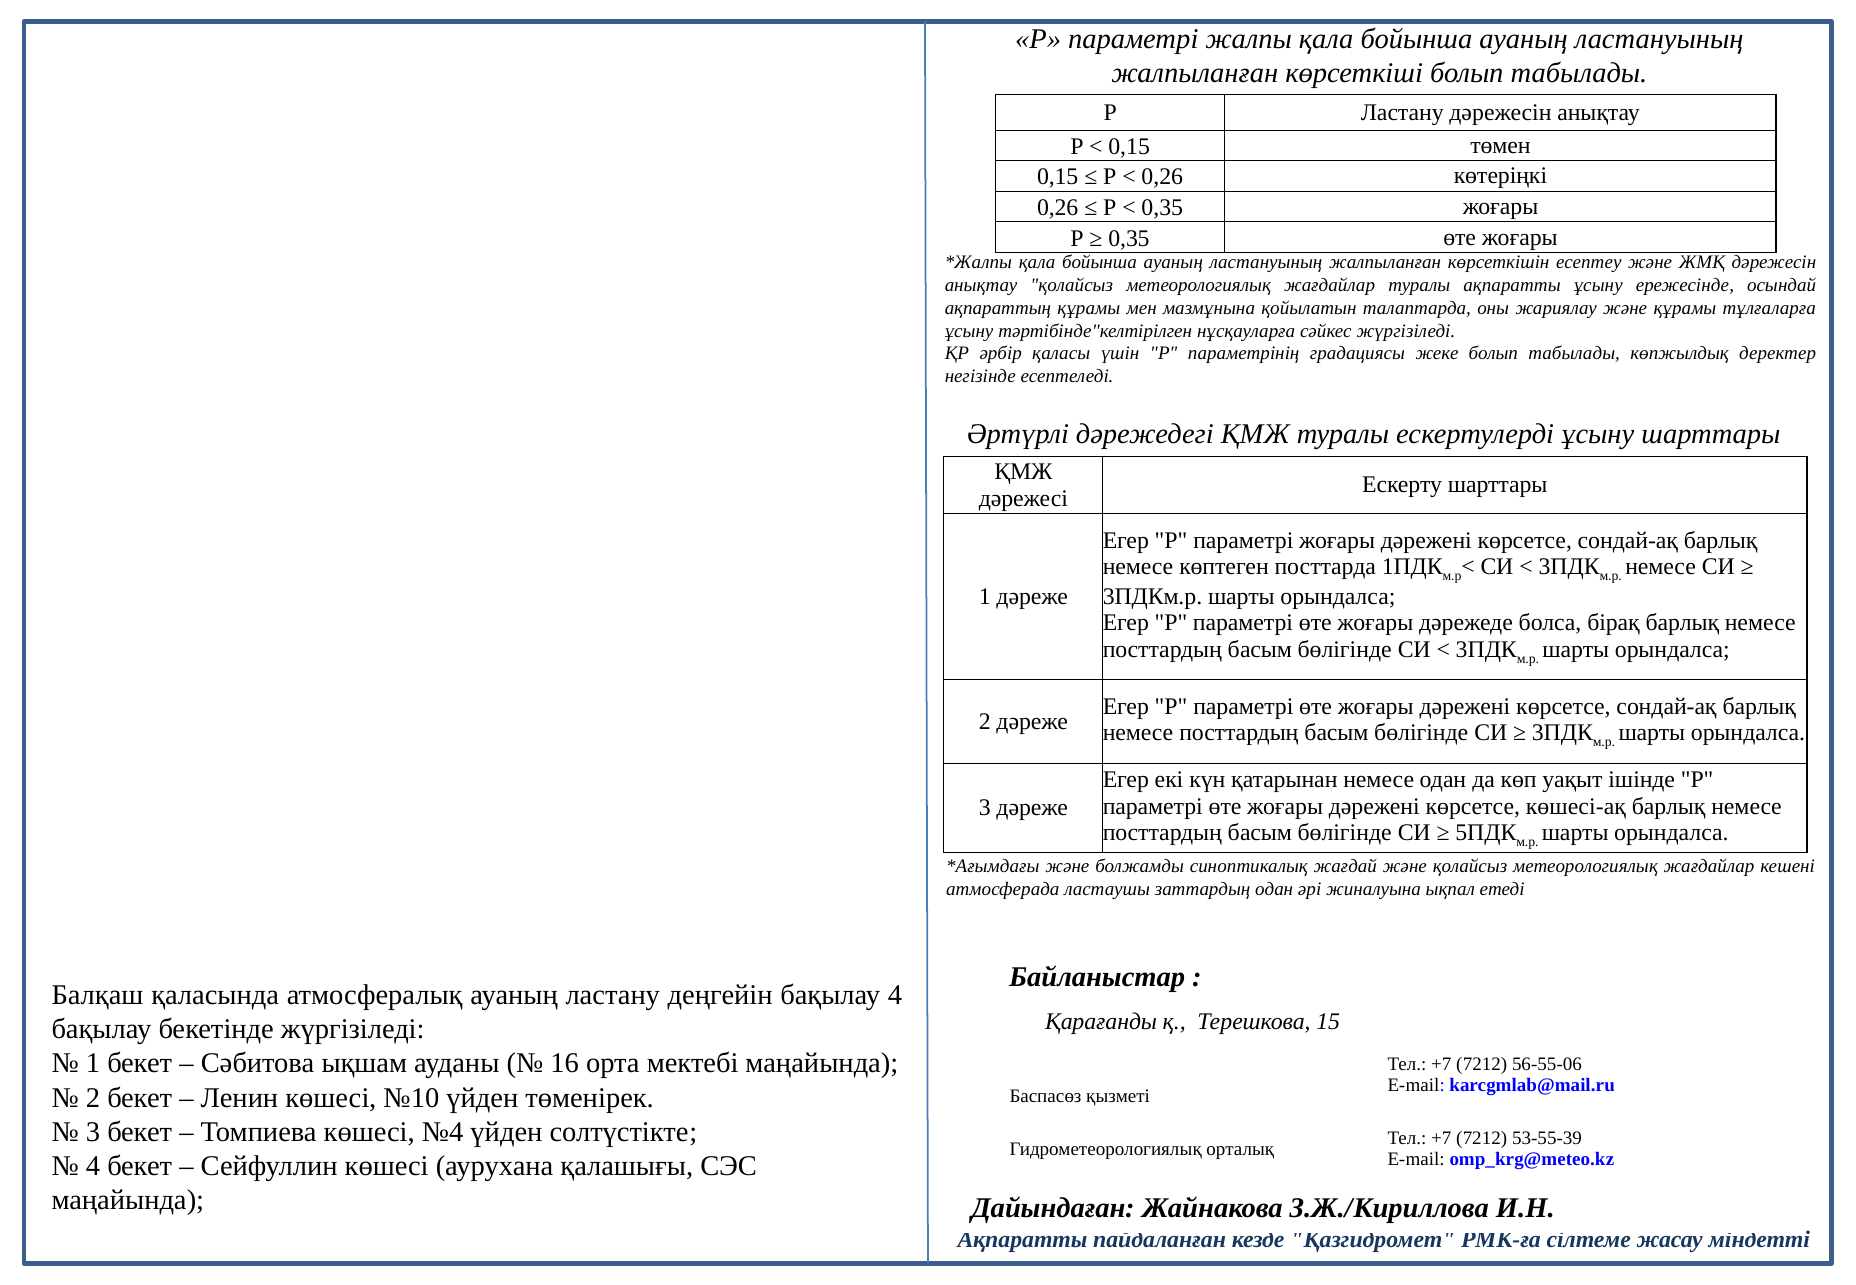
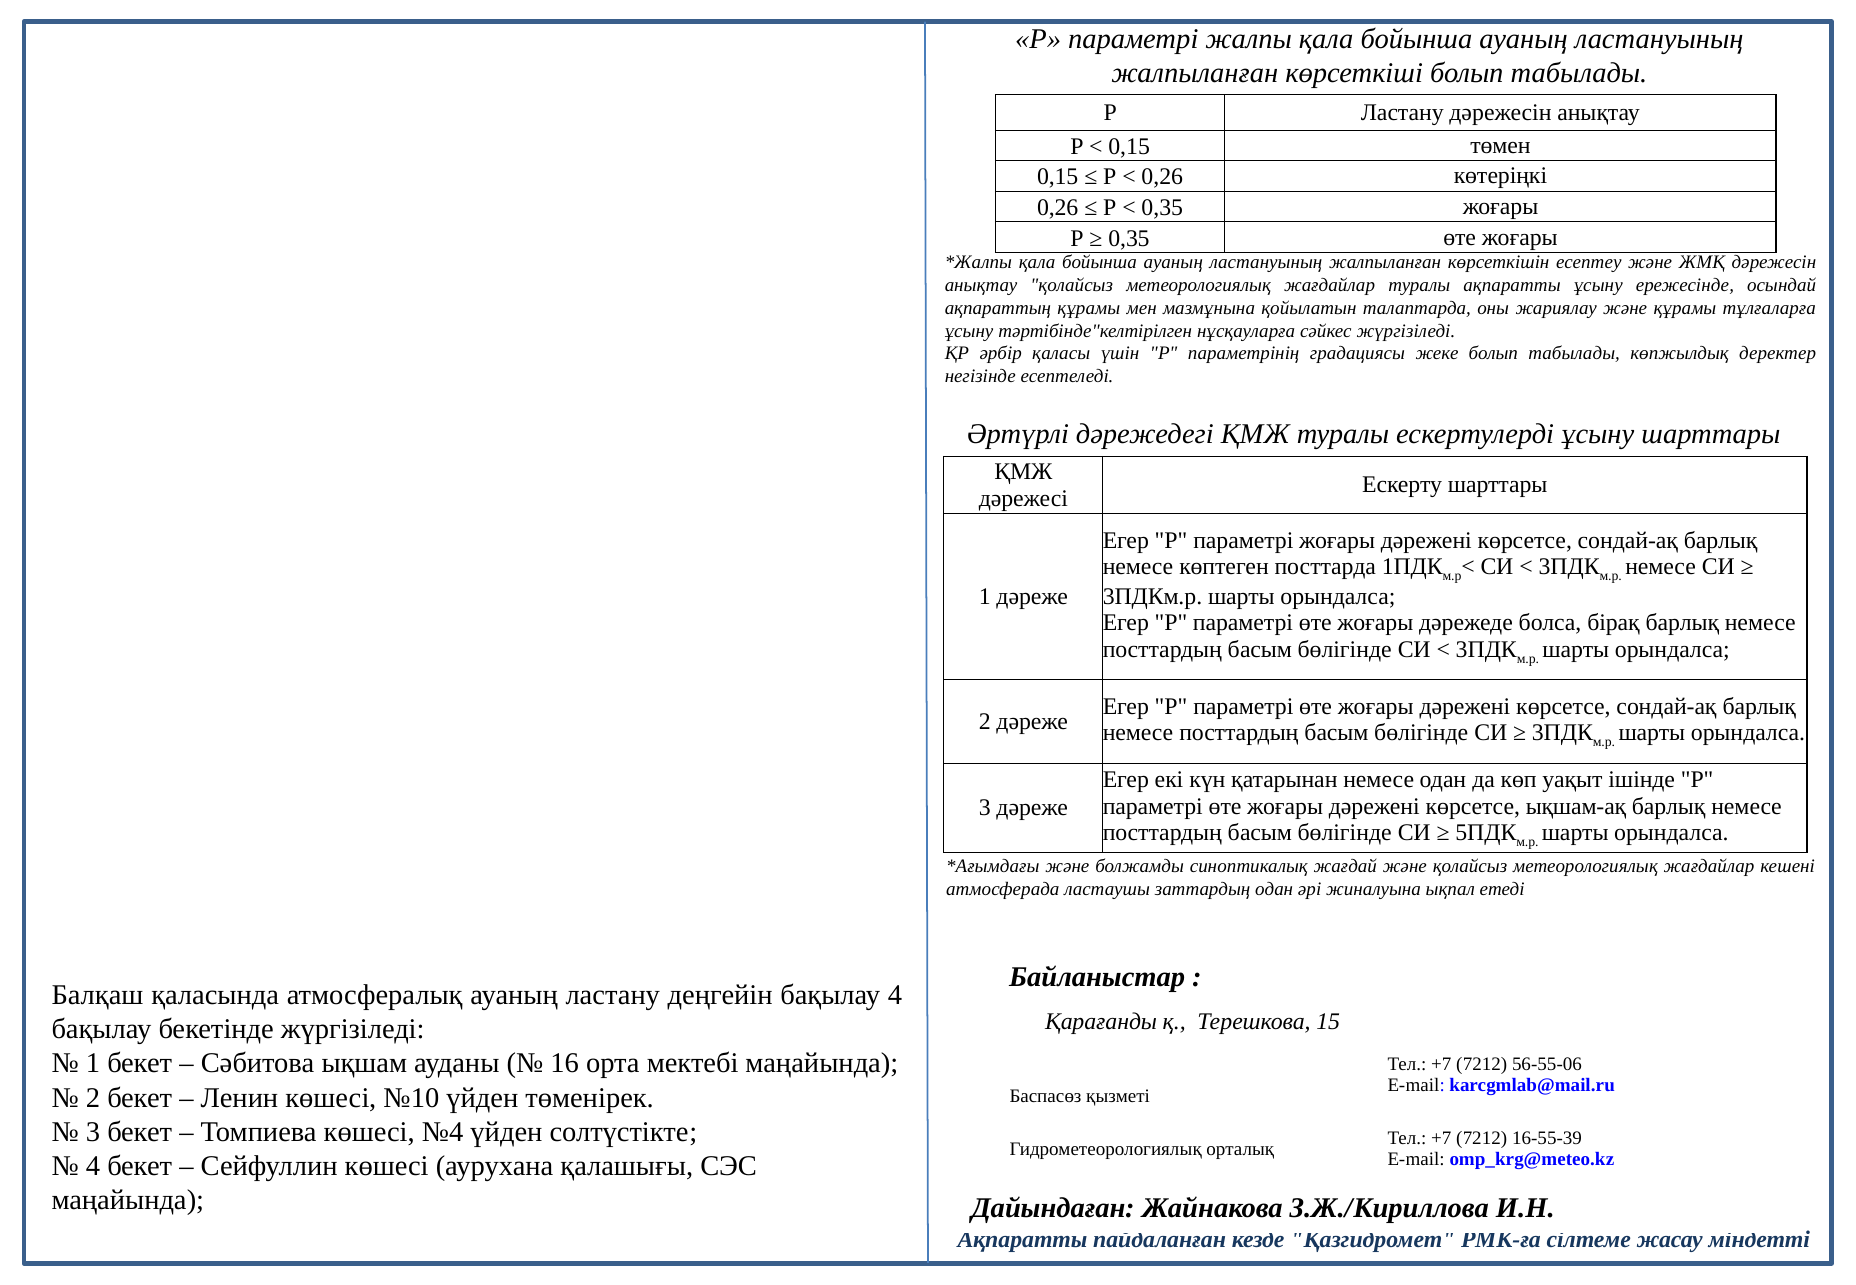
көшесі-ақ: көшесі-ақ -> ықшам-ақ
53-55-39: 53-55-39 -> 16-55-39
